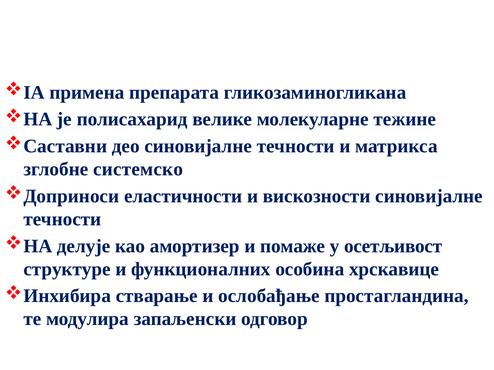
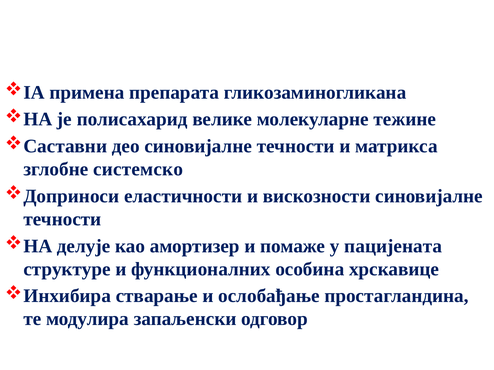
осетљивост: осетљивост -> пацијената
